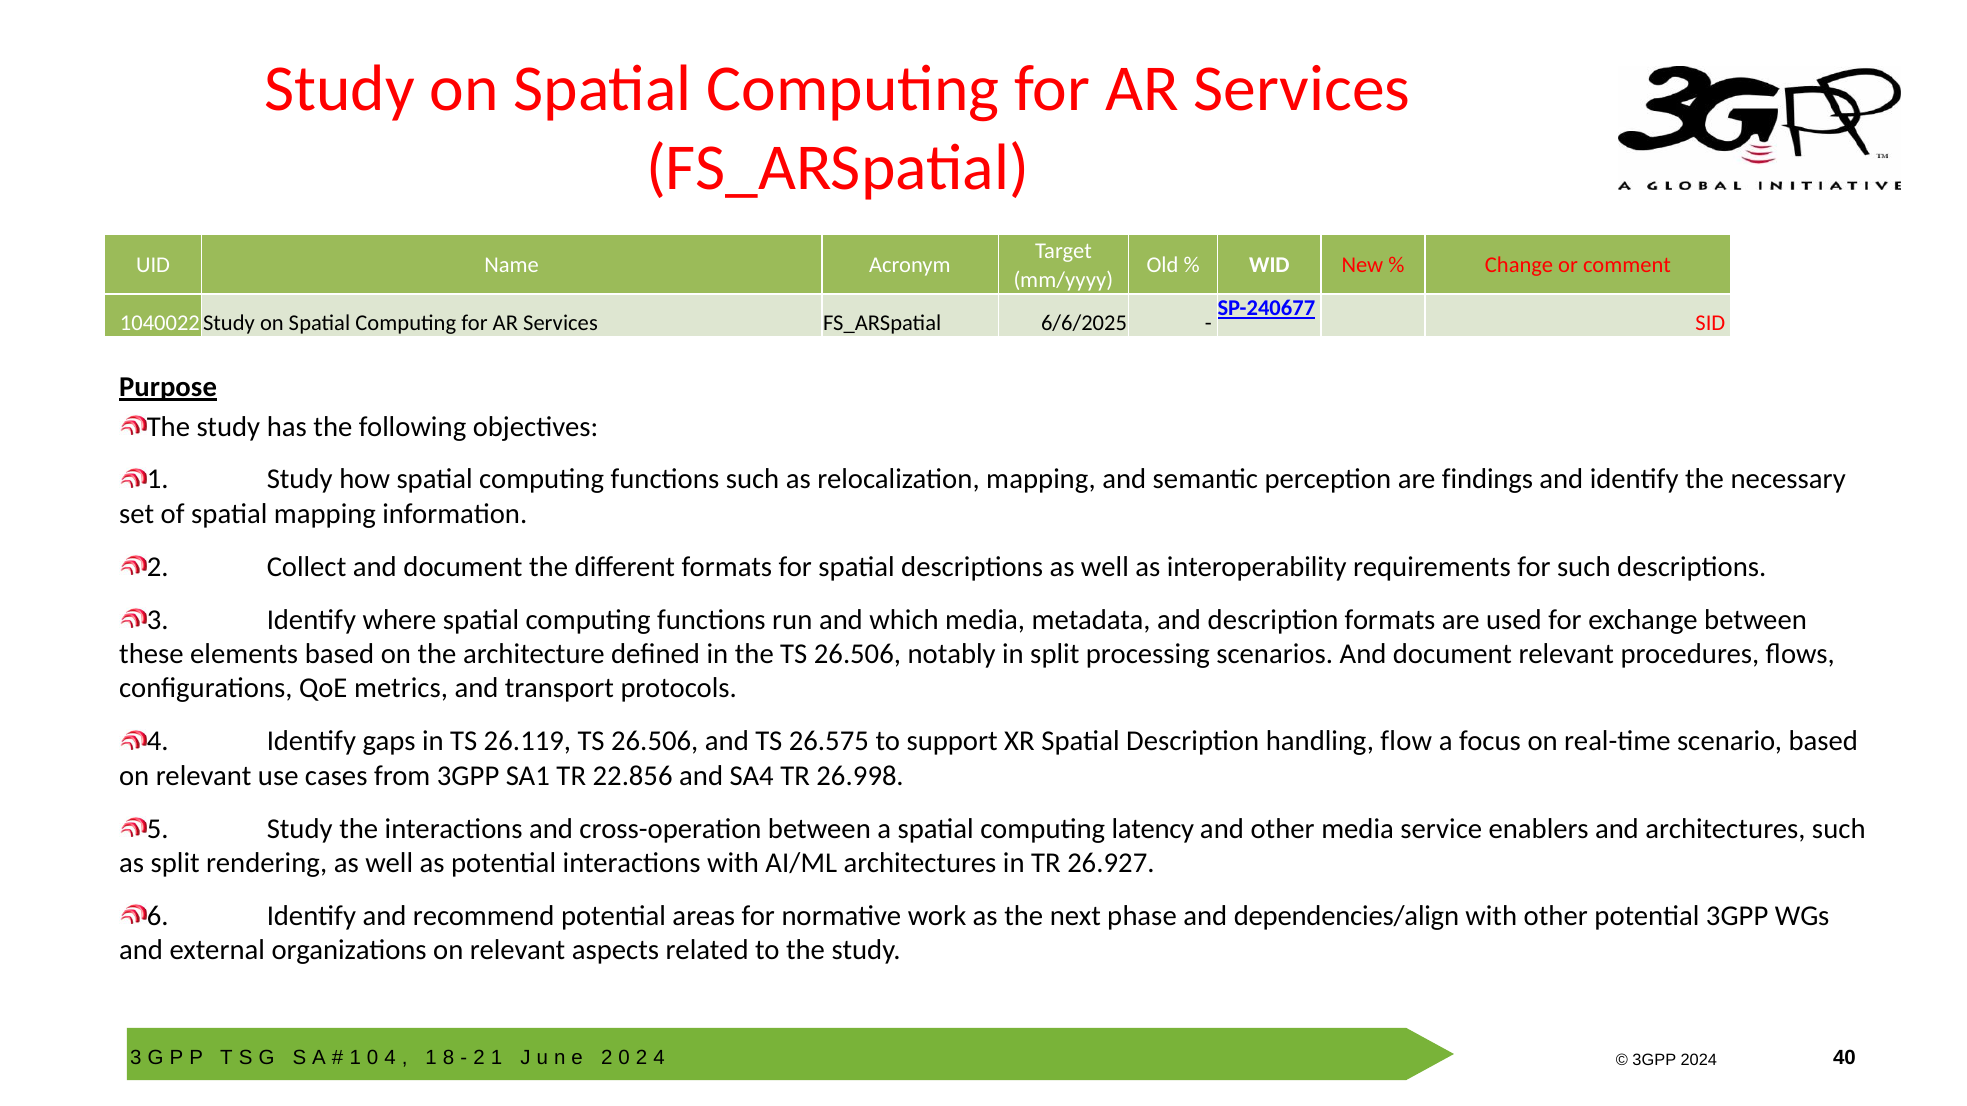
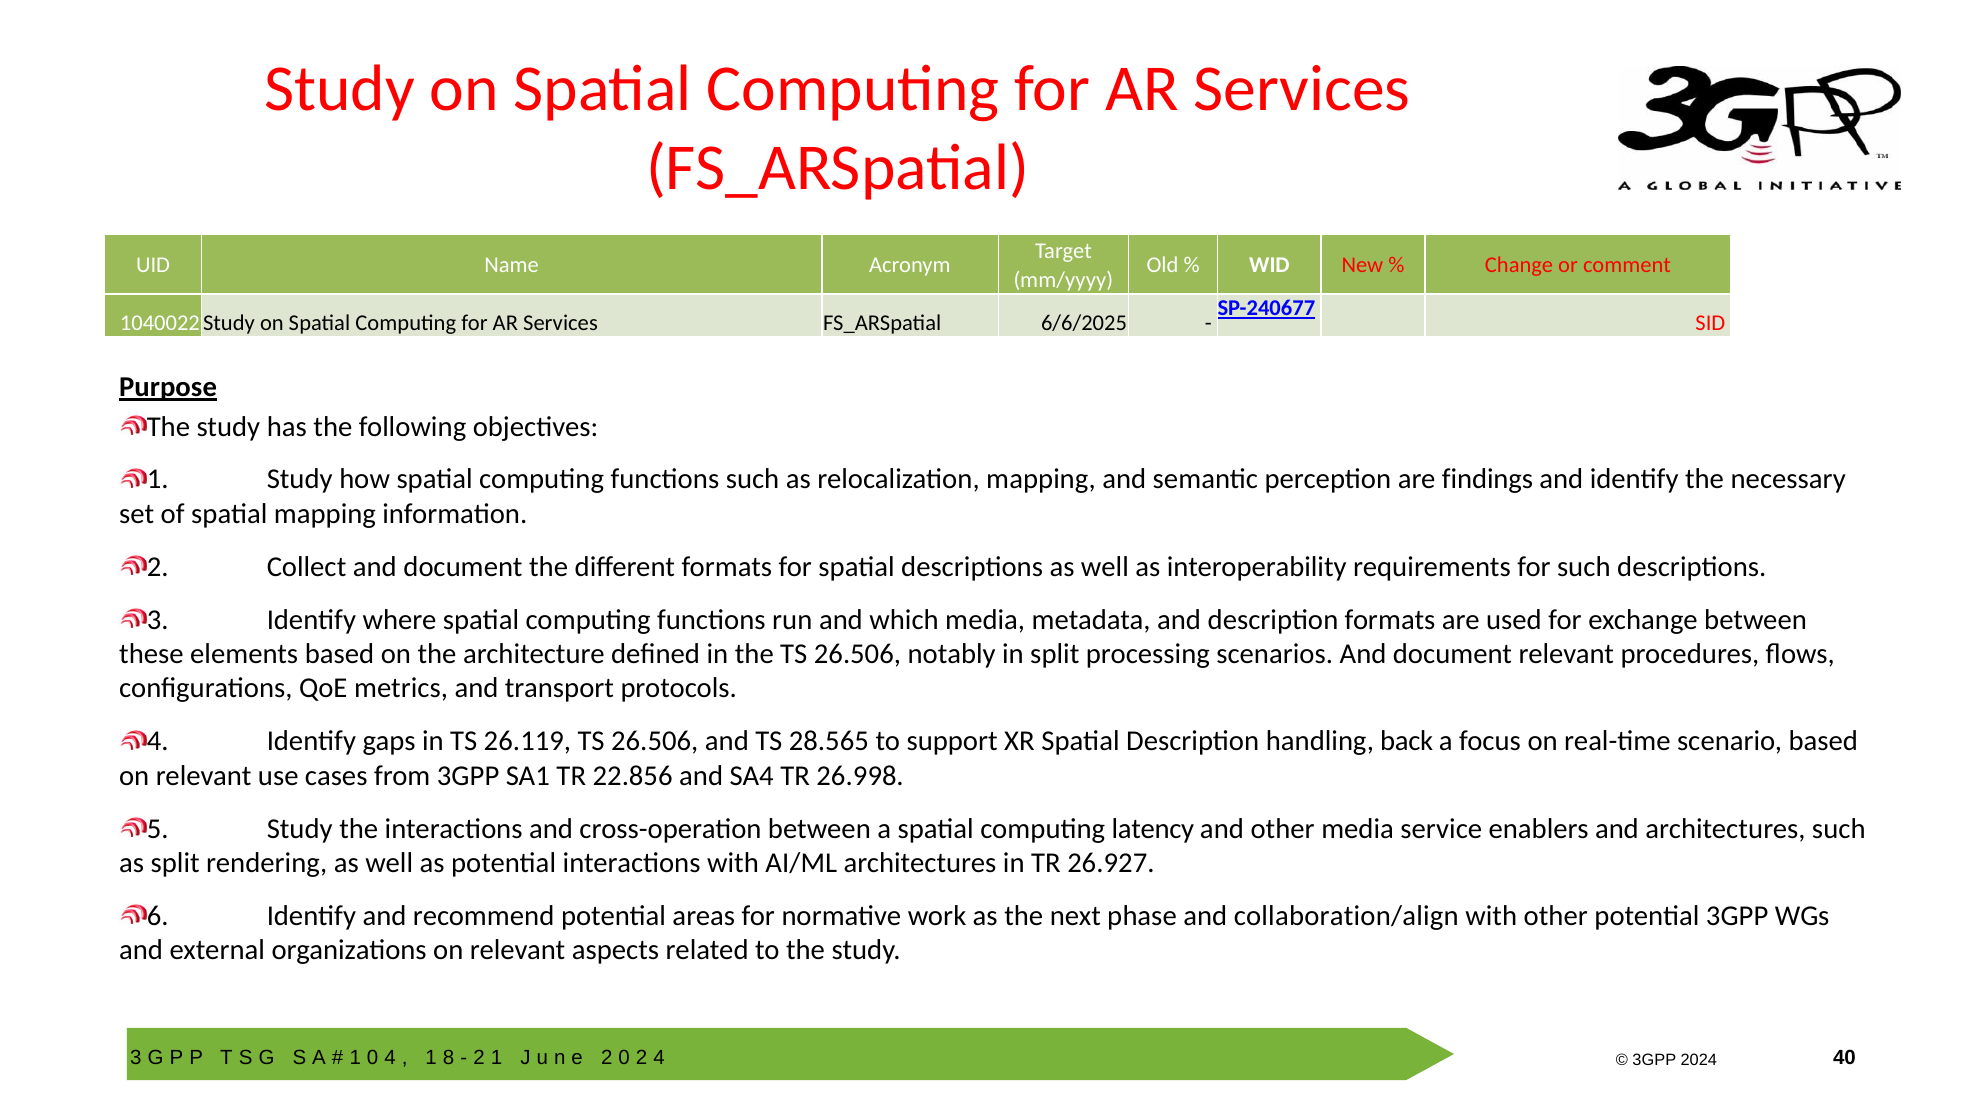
26.575: 26.575 -> 28.565
flow: flow -> back
dependencies/align: dependencies/align -> collaboration/align
